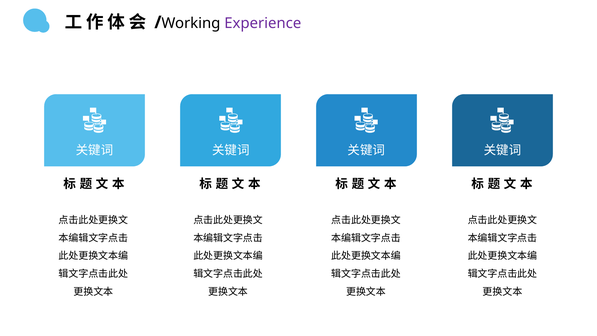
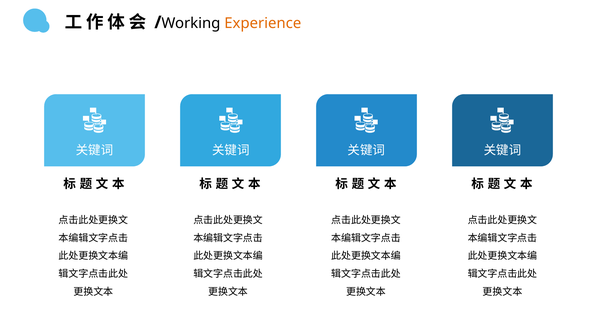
Experience colour: purple -> orange
